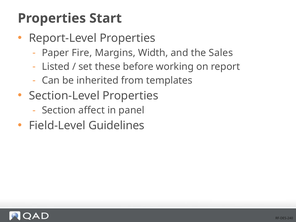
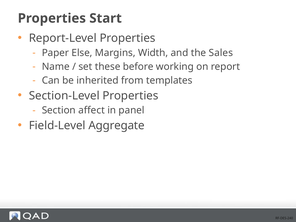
Fire: Fire -> Else
Listed: Listed -> Name
Guidelines: Guidelines -> Aggregate
